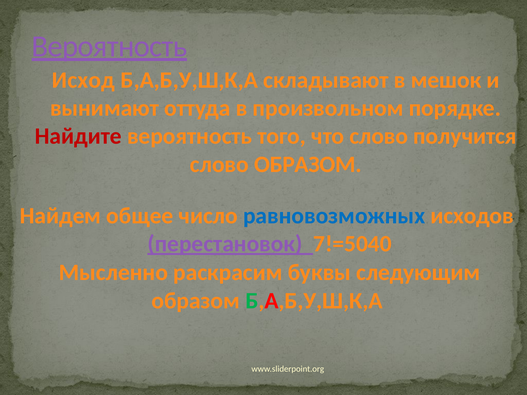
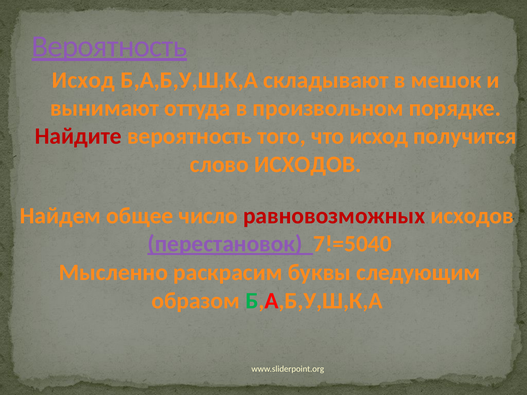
что слово: слово -> исход
слово ОБРАЗОМ: ОБРАЗОМ -> ИСХОДОВ
равновозможных colour: blue -> red
